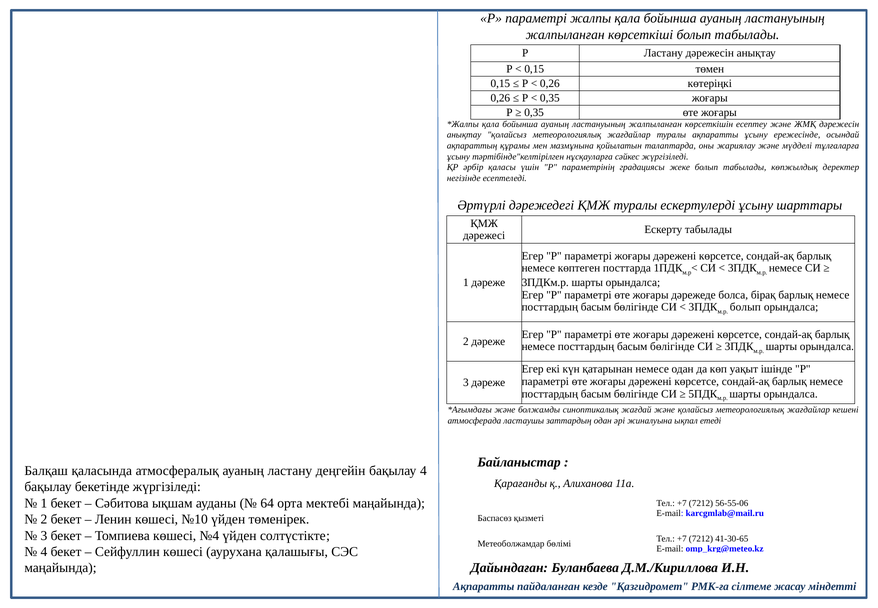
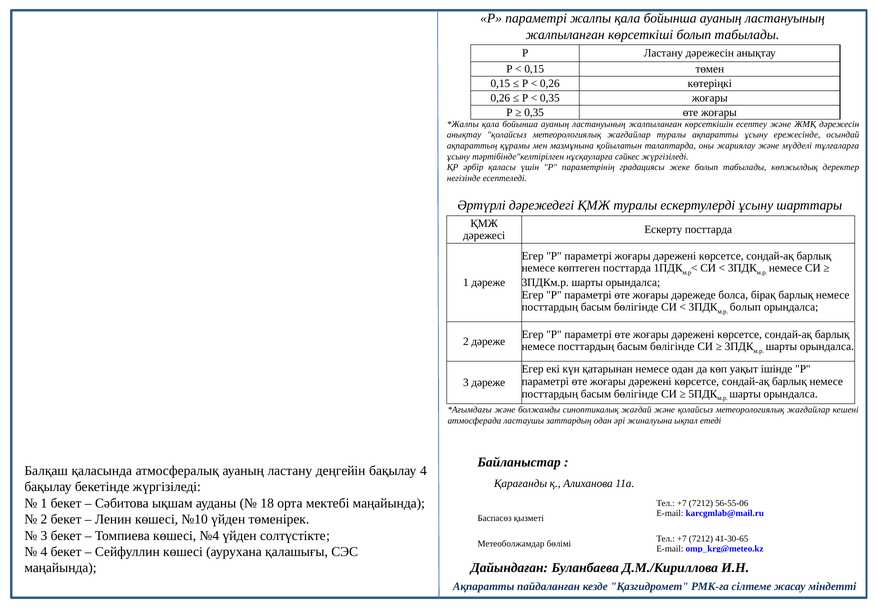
Ескерту табылады: табылады -> посттарда
64: 64 -> 18
